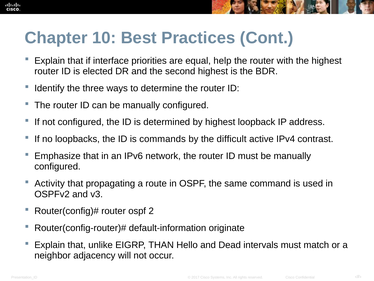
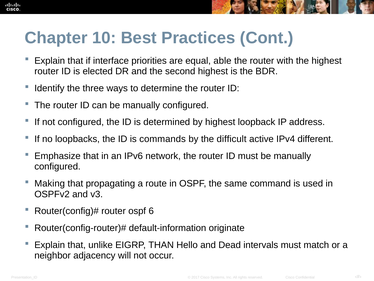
help: help -> able
contrast: contrast -> different
Activity: Activity -> Making
2: 2 -> 6
